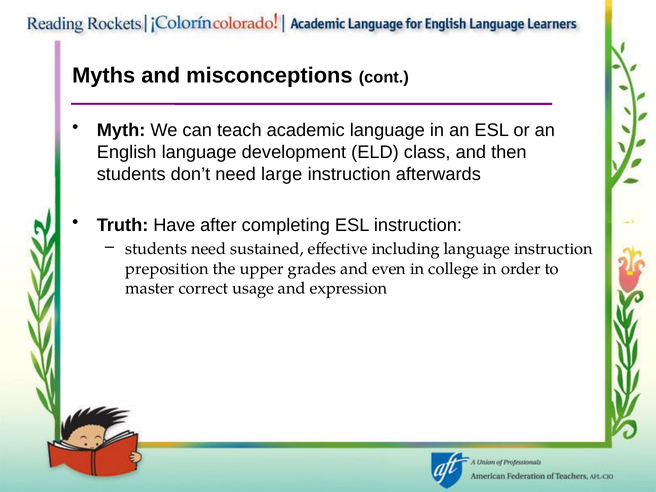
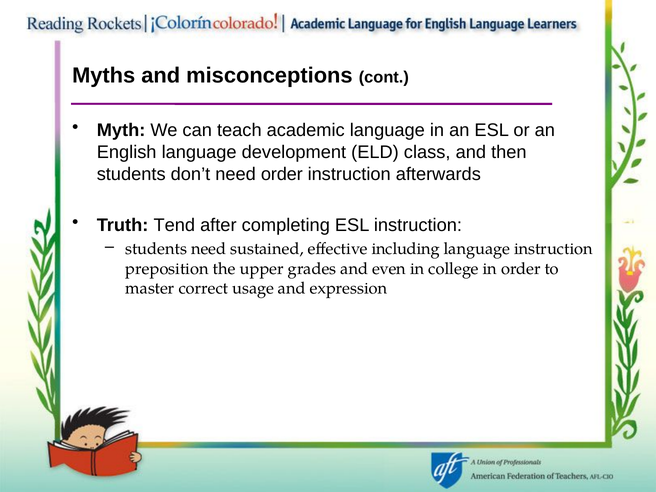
need large: large -> order
Have: Have -> Tend
